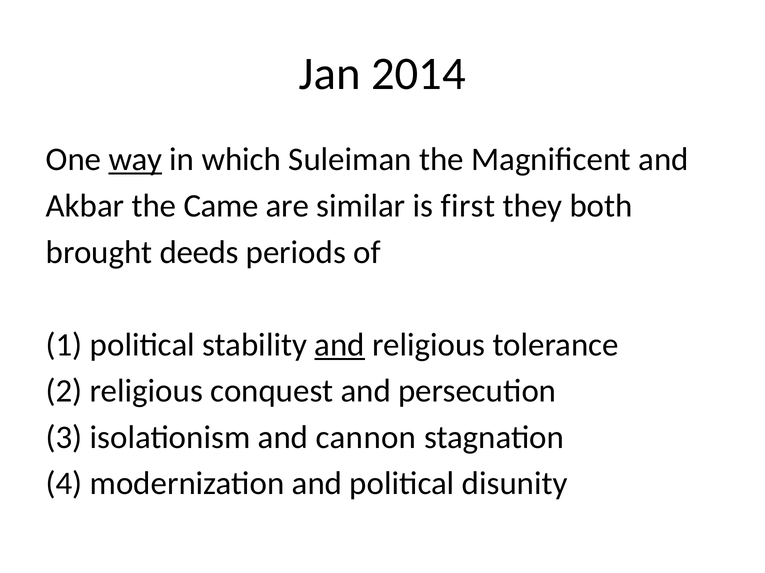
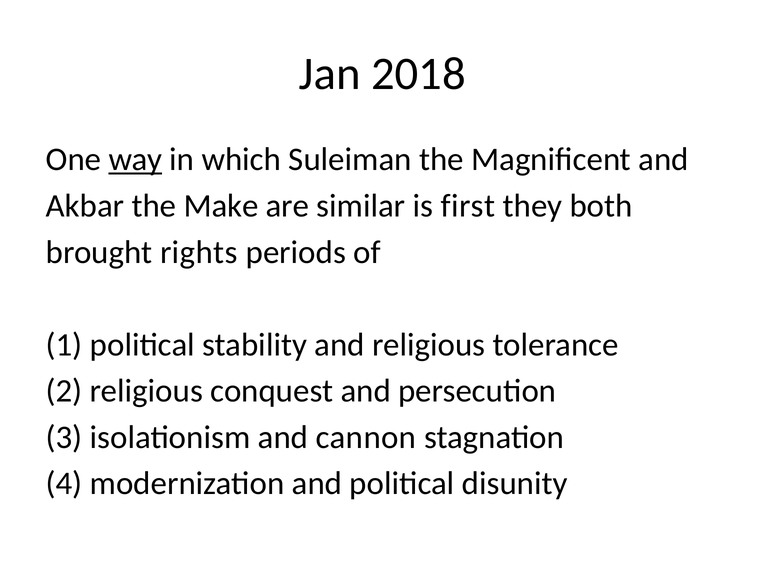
2014: 2014 -> 2018
Came: Came -> Make
deeds: deeds -> rights
and at (340, 345) underline: present -> none
